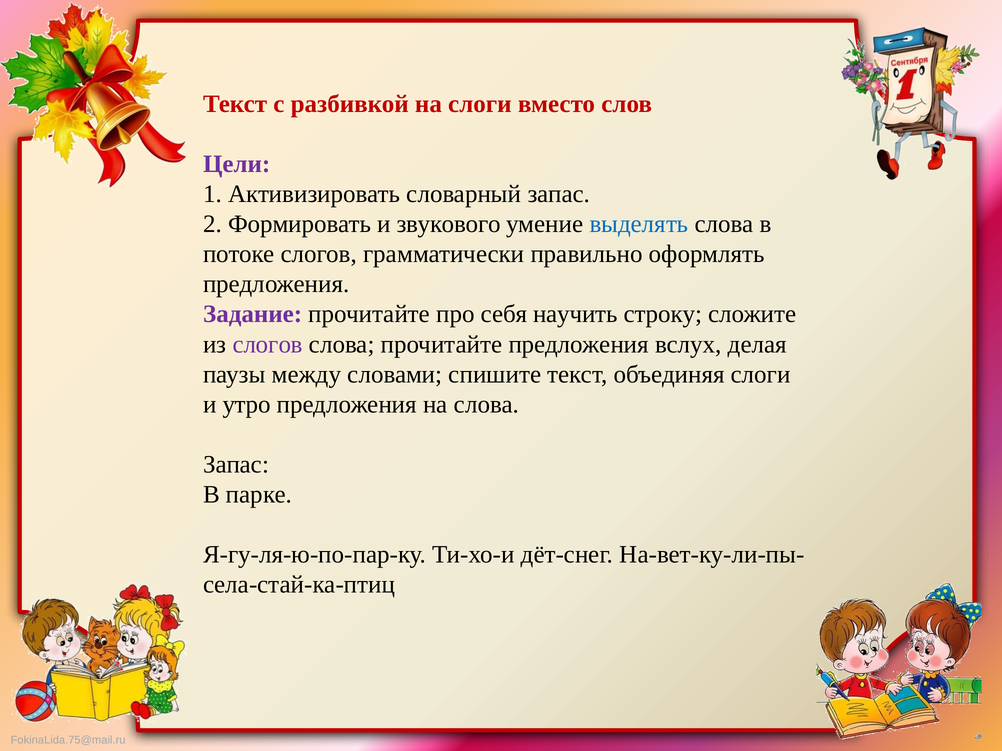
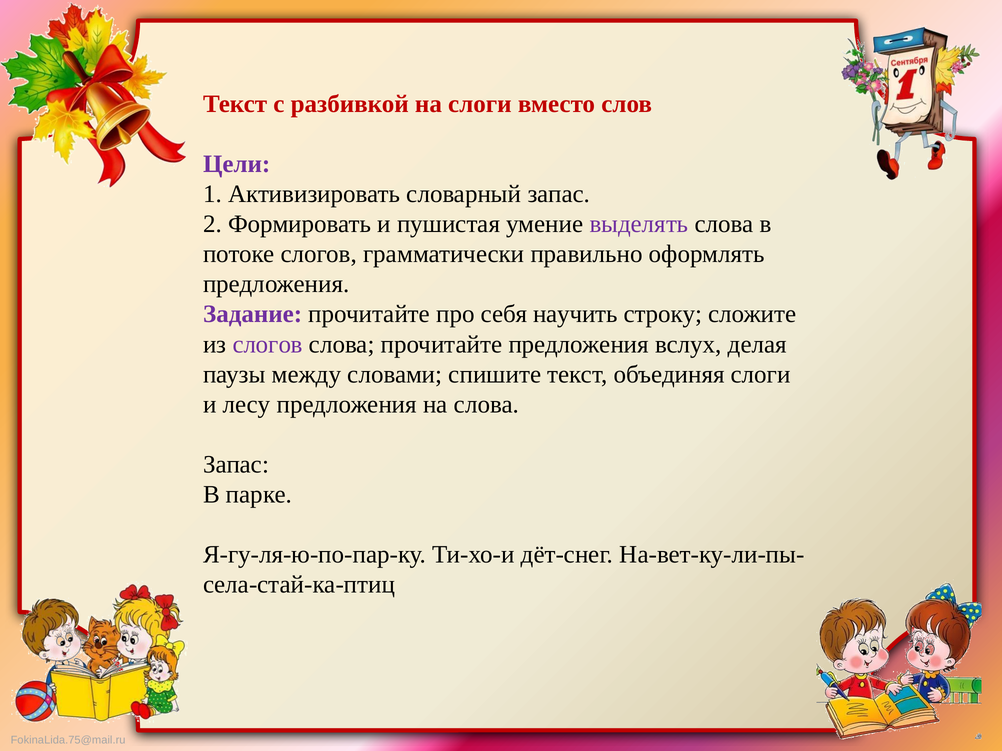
звукового: звукового -> пушистая
выделять colour: blue -> purple
утро: утро -> лесу
